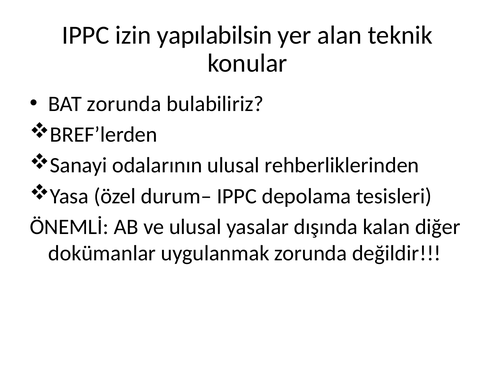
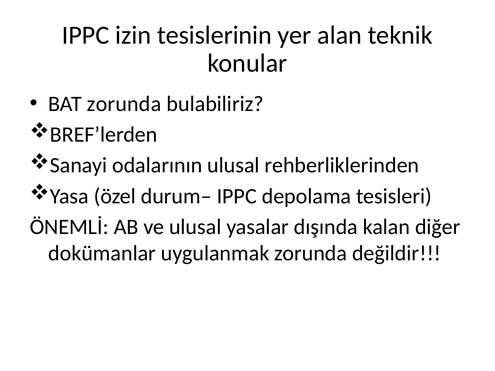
yapılabilsin: yapılabilsin -> tesislerinin
